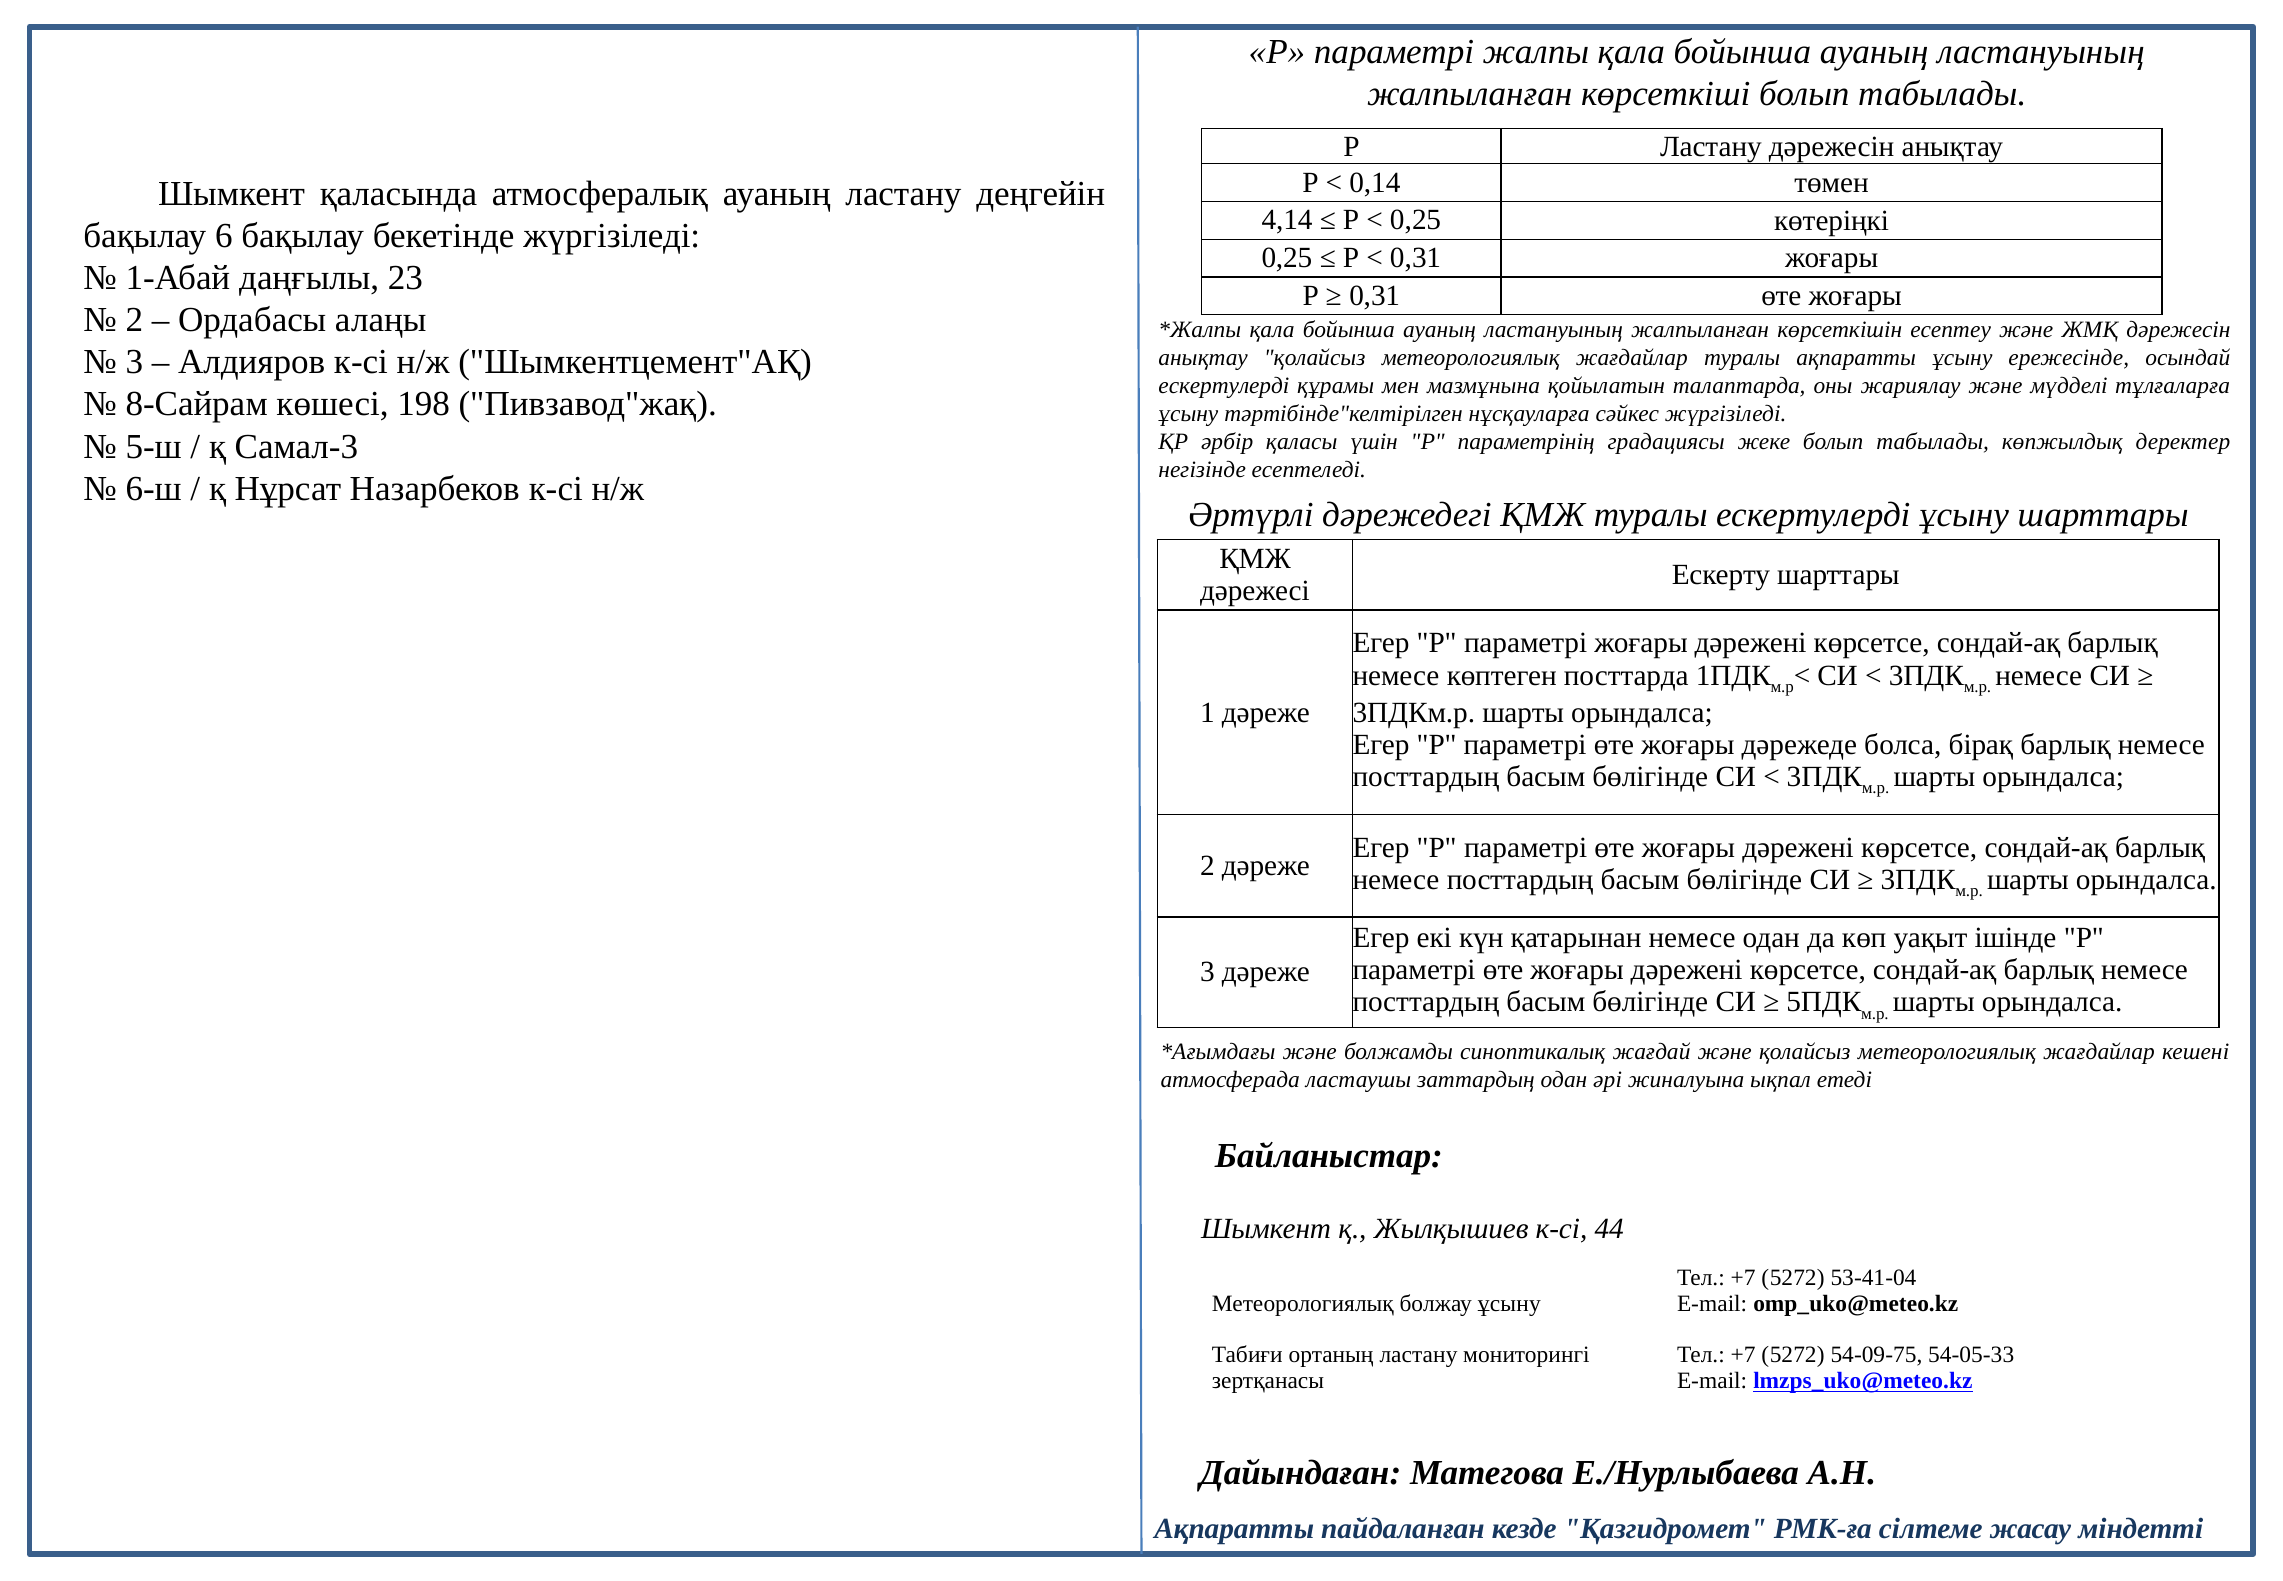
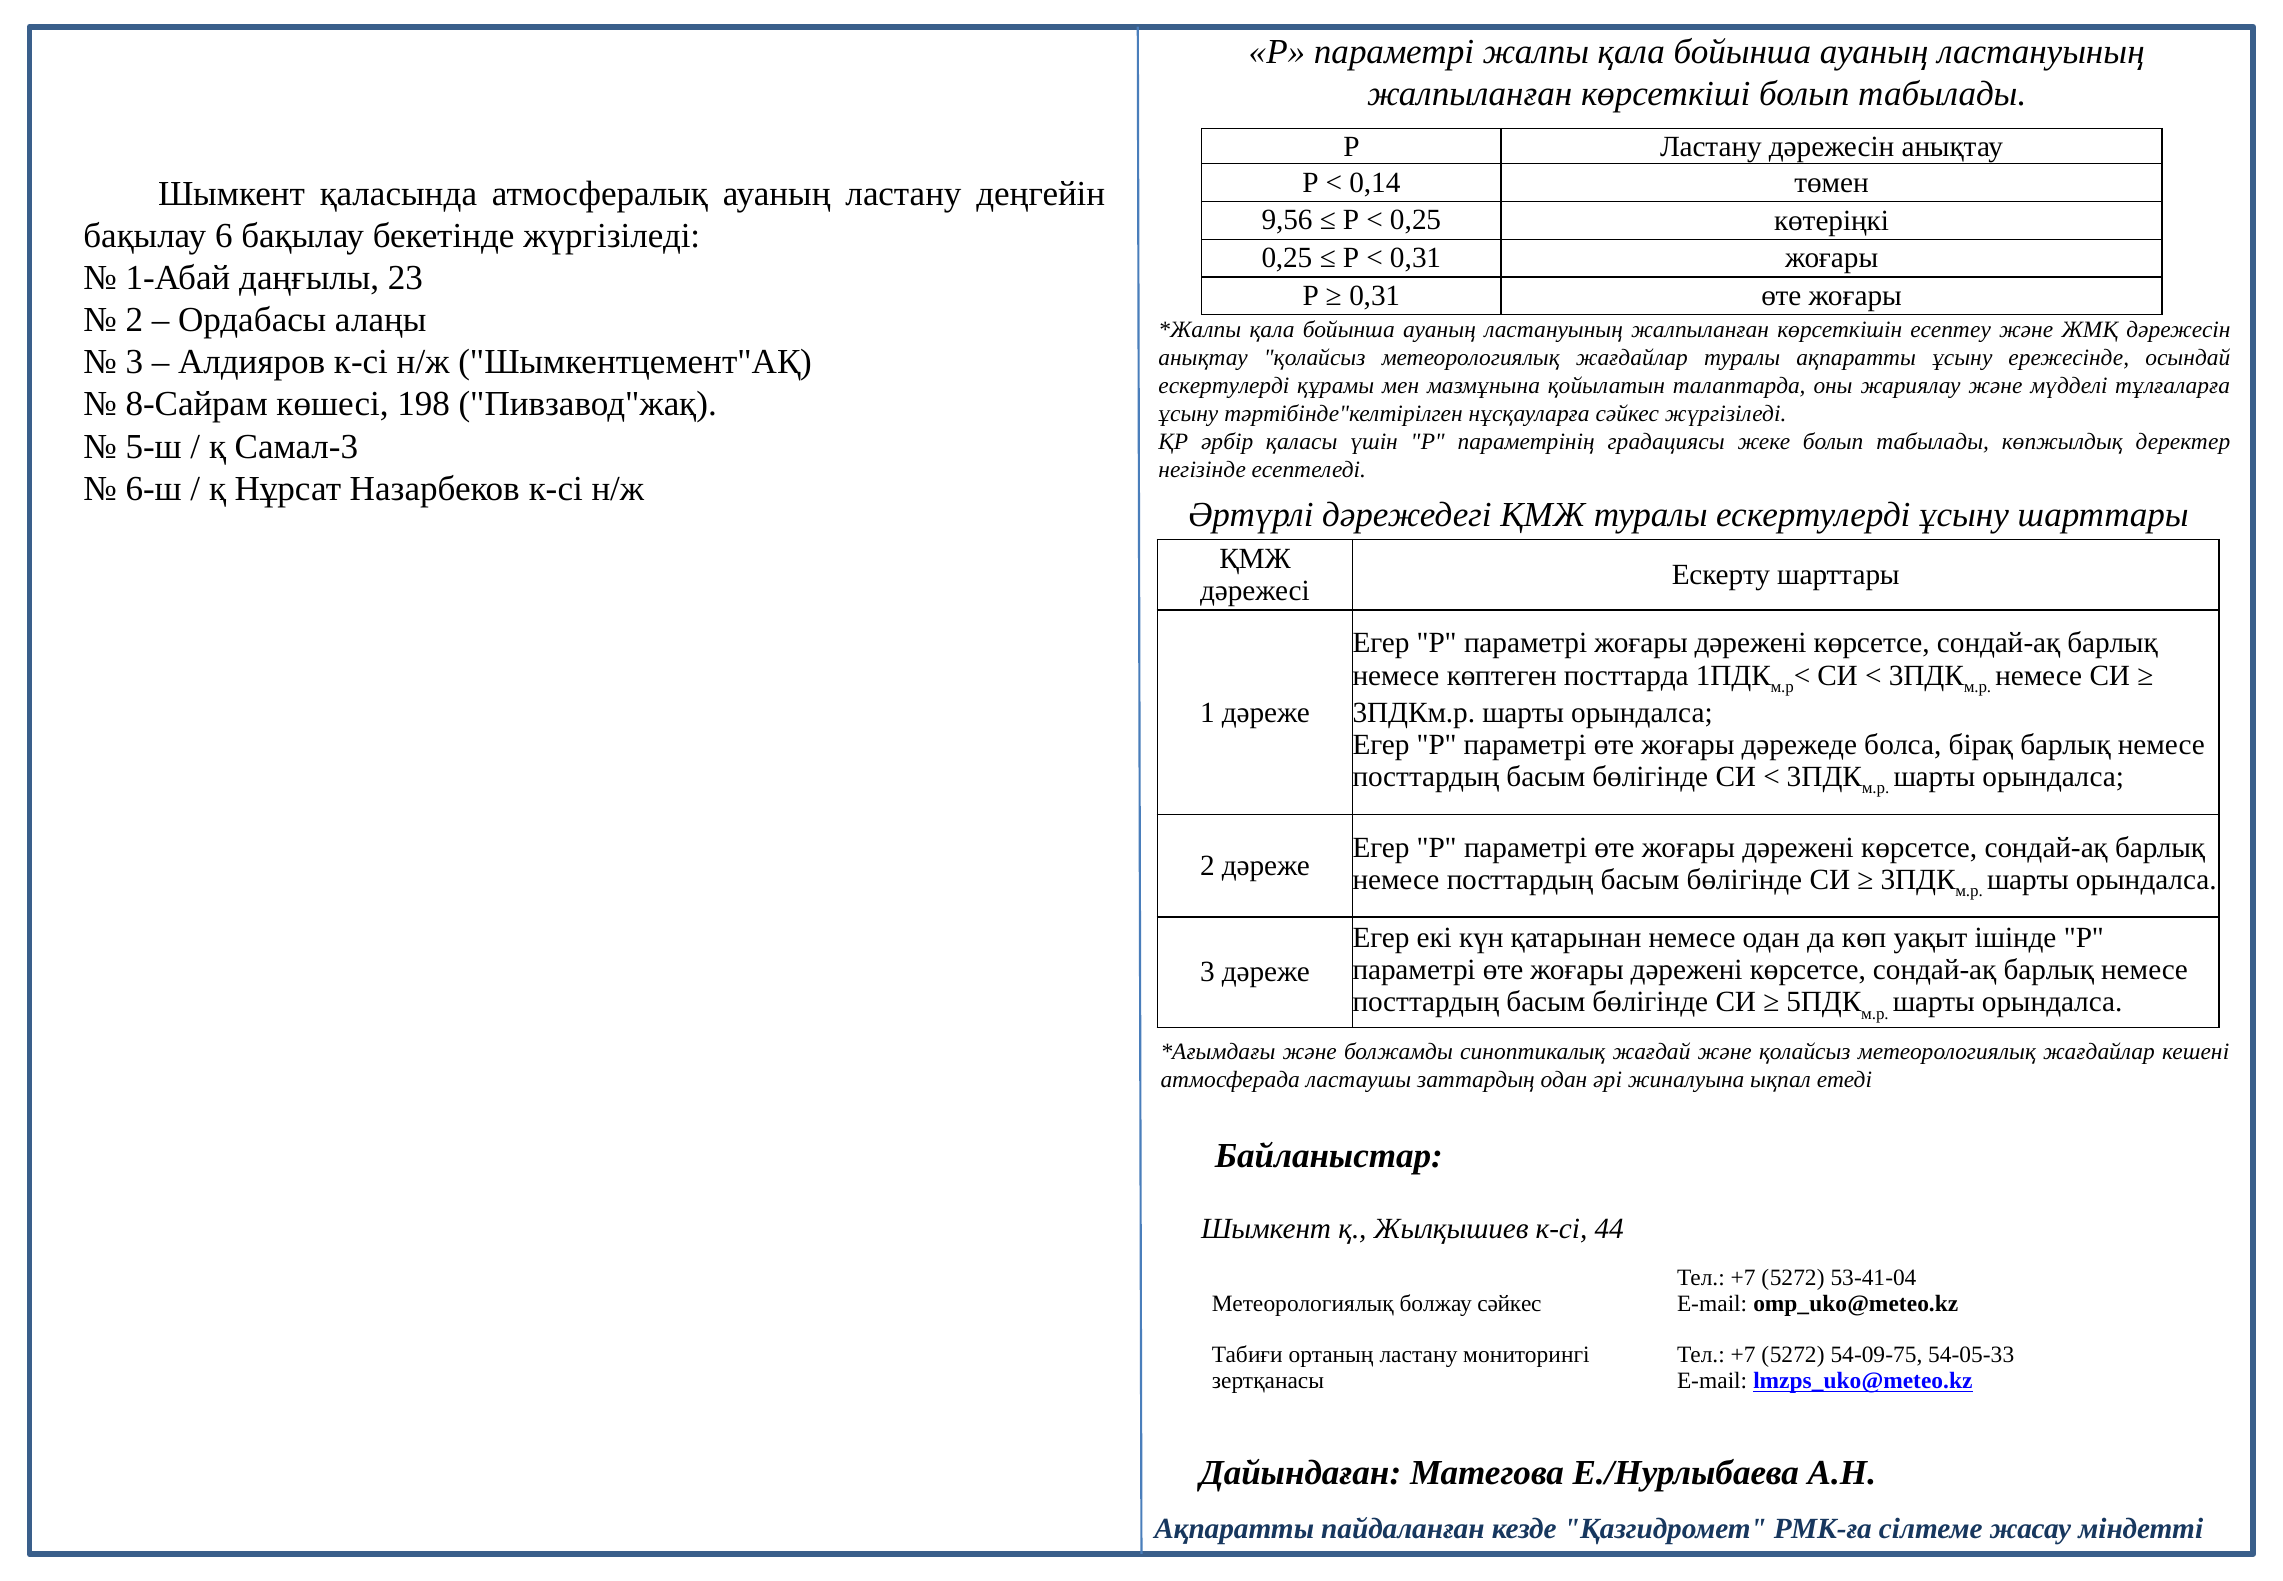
4,14: 4,14 -> 9,56
болжау ұсыну: ұсыну -> сәйкес
